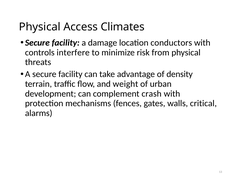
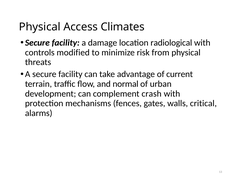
conductors: conductors -> radiological
interfere: interfere -> modified
density: density -> current
weight: weight -> normal
